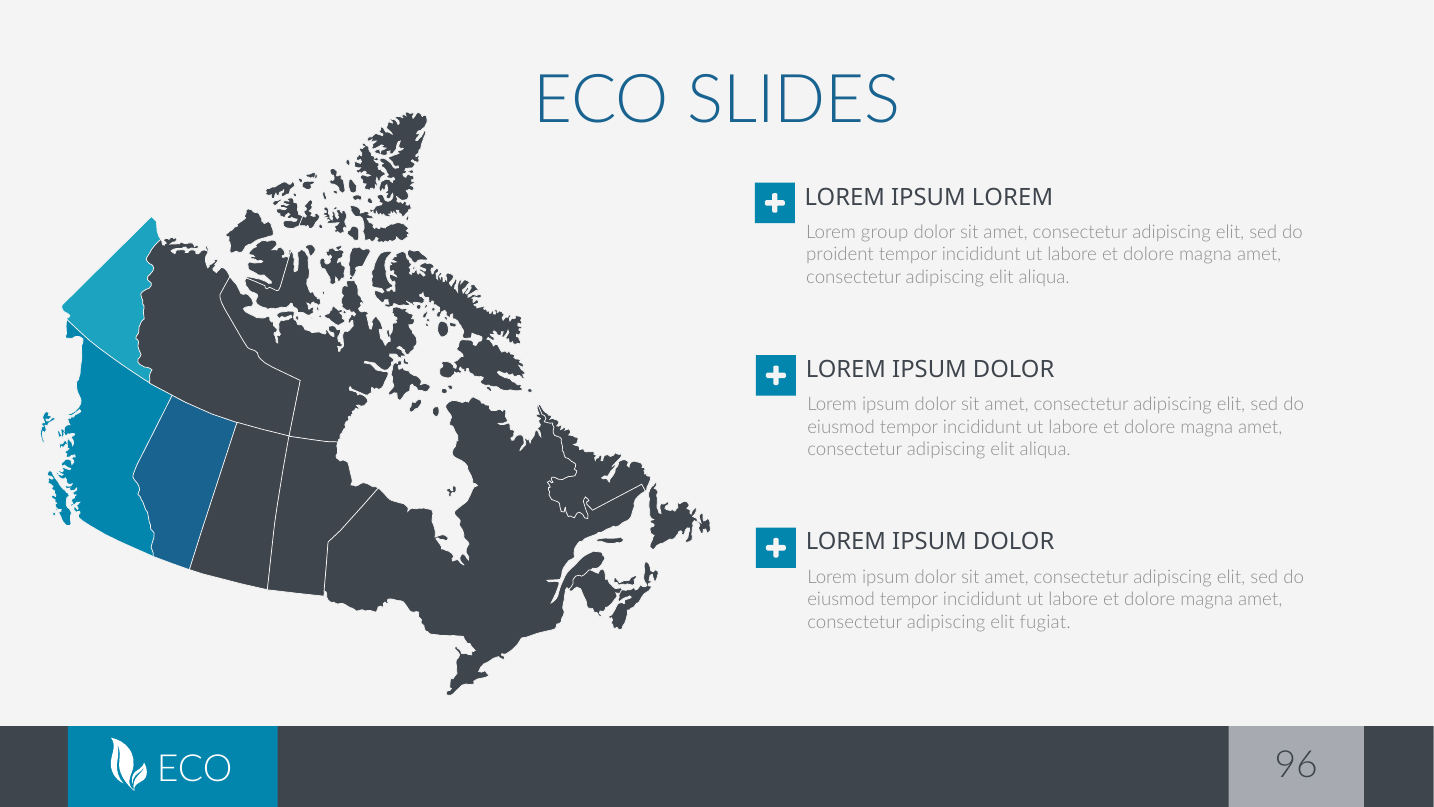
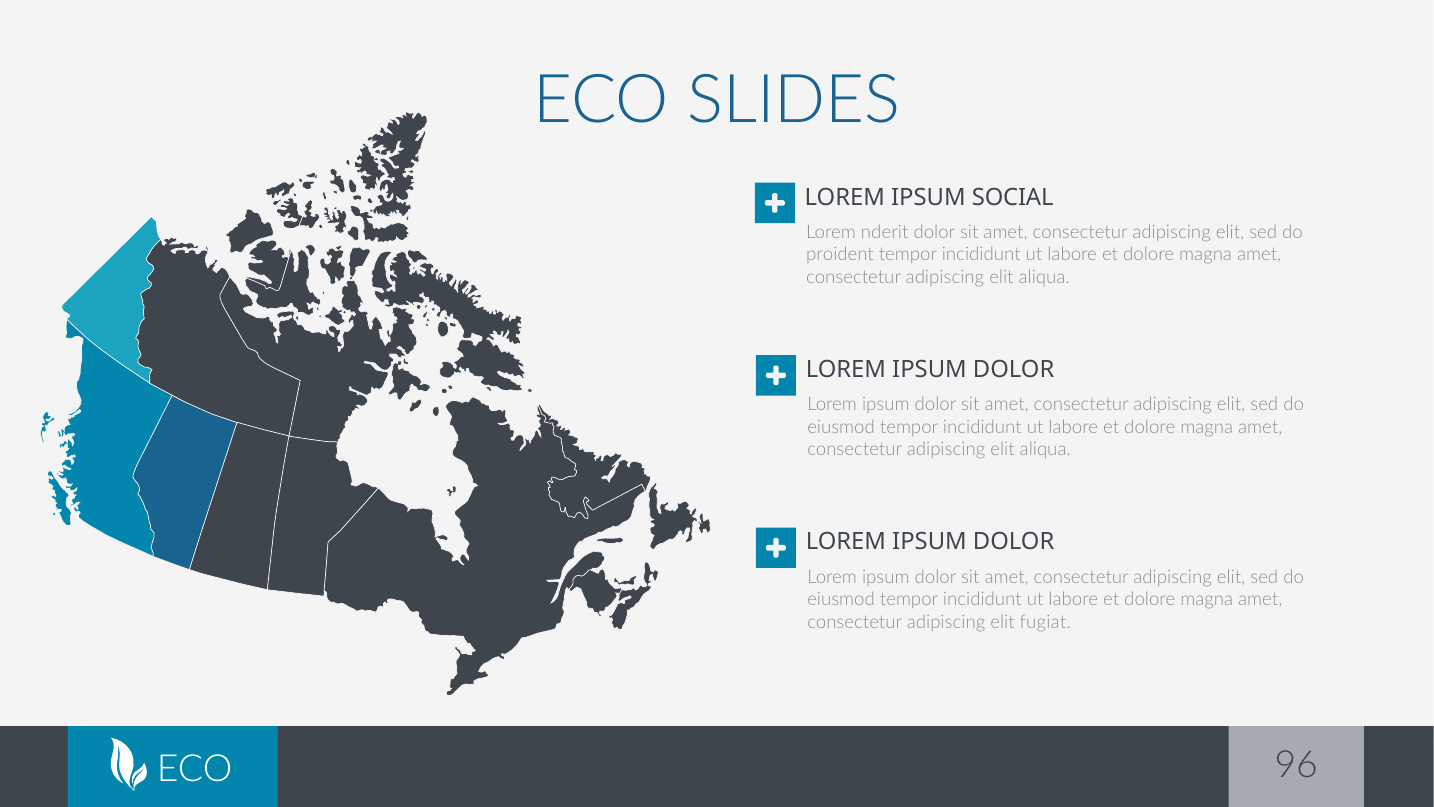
IPSUM LOREM: LOREM -> SOCIAL
group: group -> nderit
